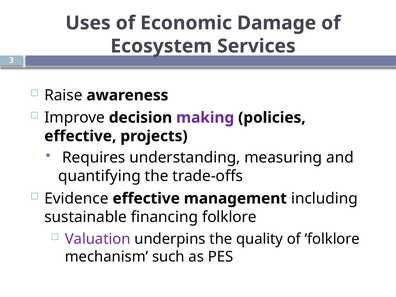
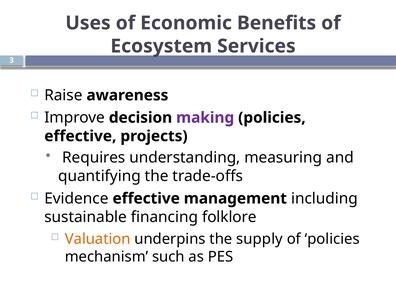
Damage: Damage -> Benefits
Valuation colour: purple -> orange
quality: quality -> supply
of folklore: folklore -> policies
